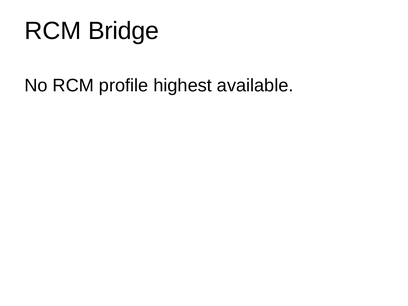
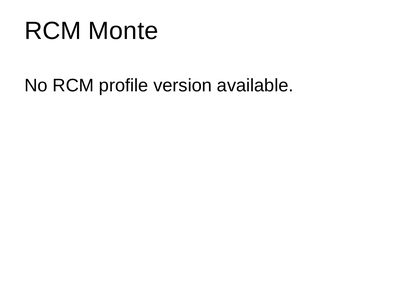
Bridge: Bridge -> Monte
highest: highest -> version
